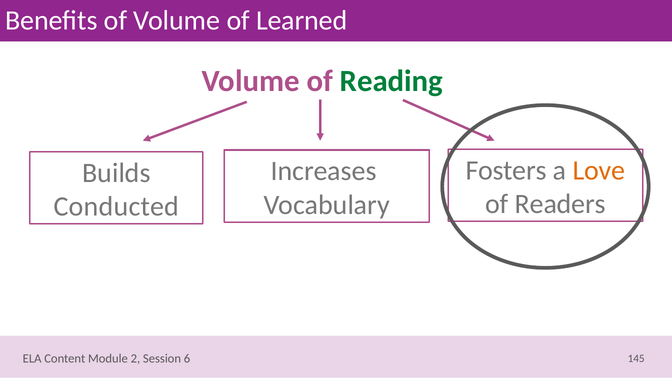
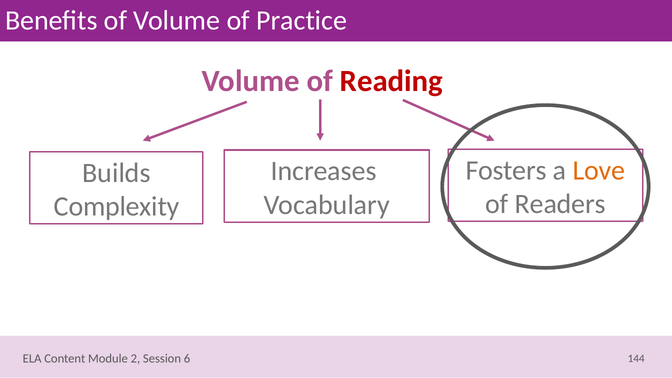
Learned: Learned -> Practice
Reading colour: green -> red
Conducted: Conducted -> Complexity
145: 145 -> 144
